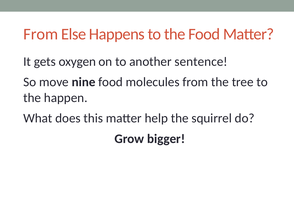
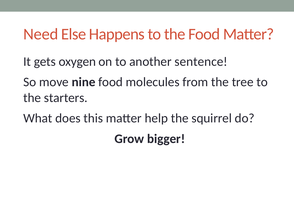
From at (41, 34): From -> Need
happen: happen -> starters
